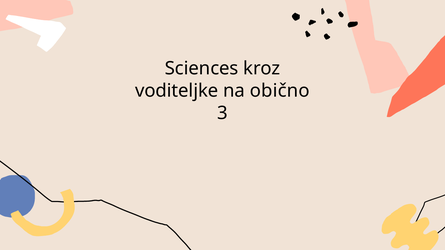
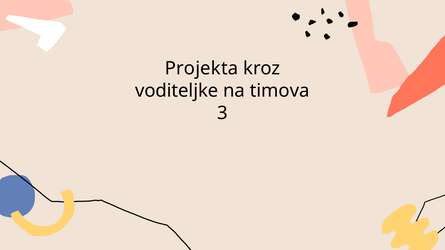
Sciences: Sciences -> Projekta
obično: obično -> timova
